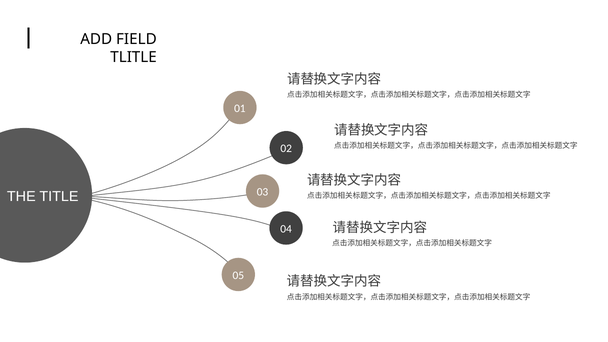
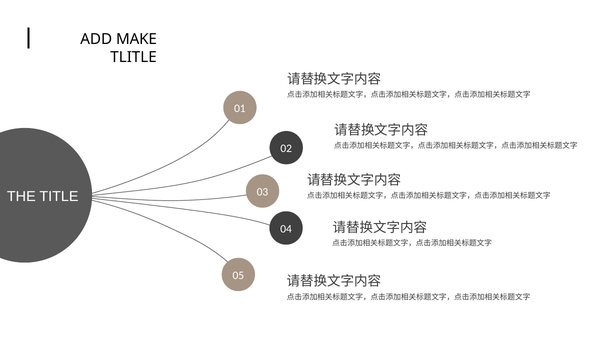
FIELD: FIELD -> MAKE
